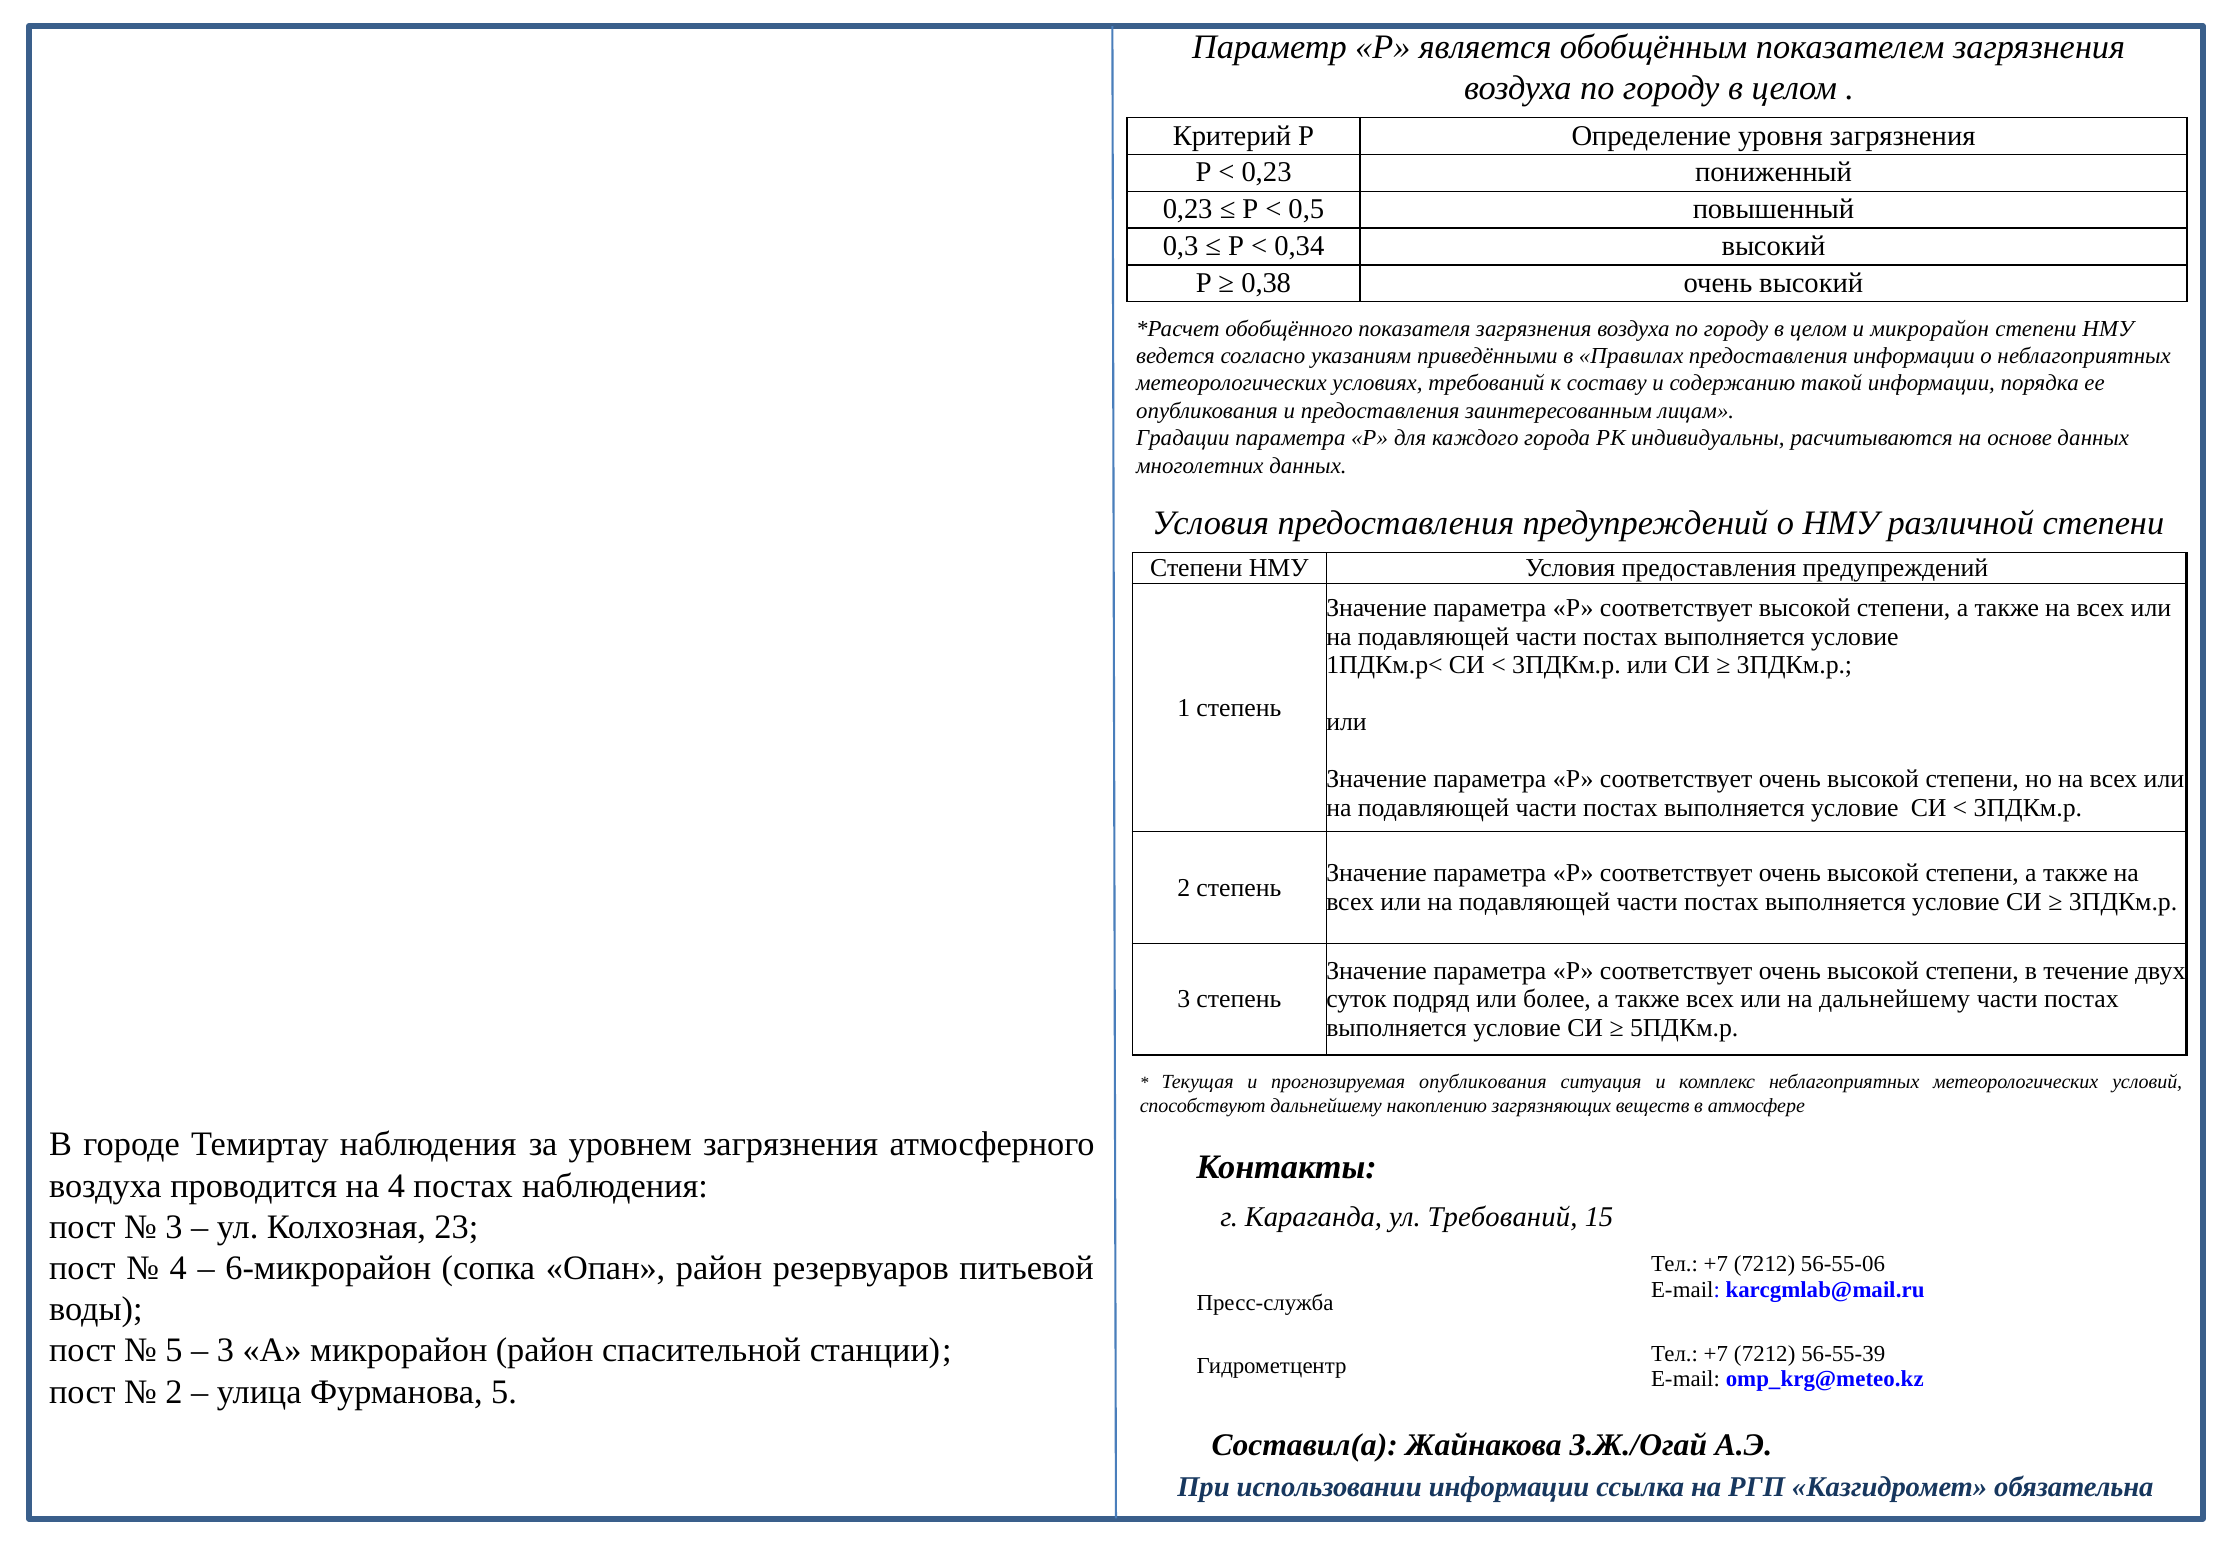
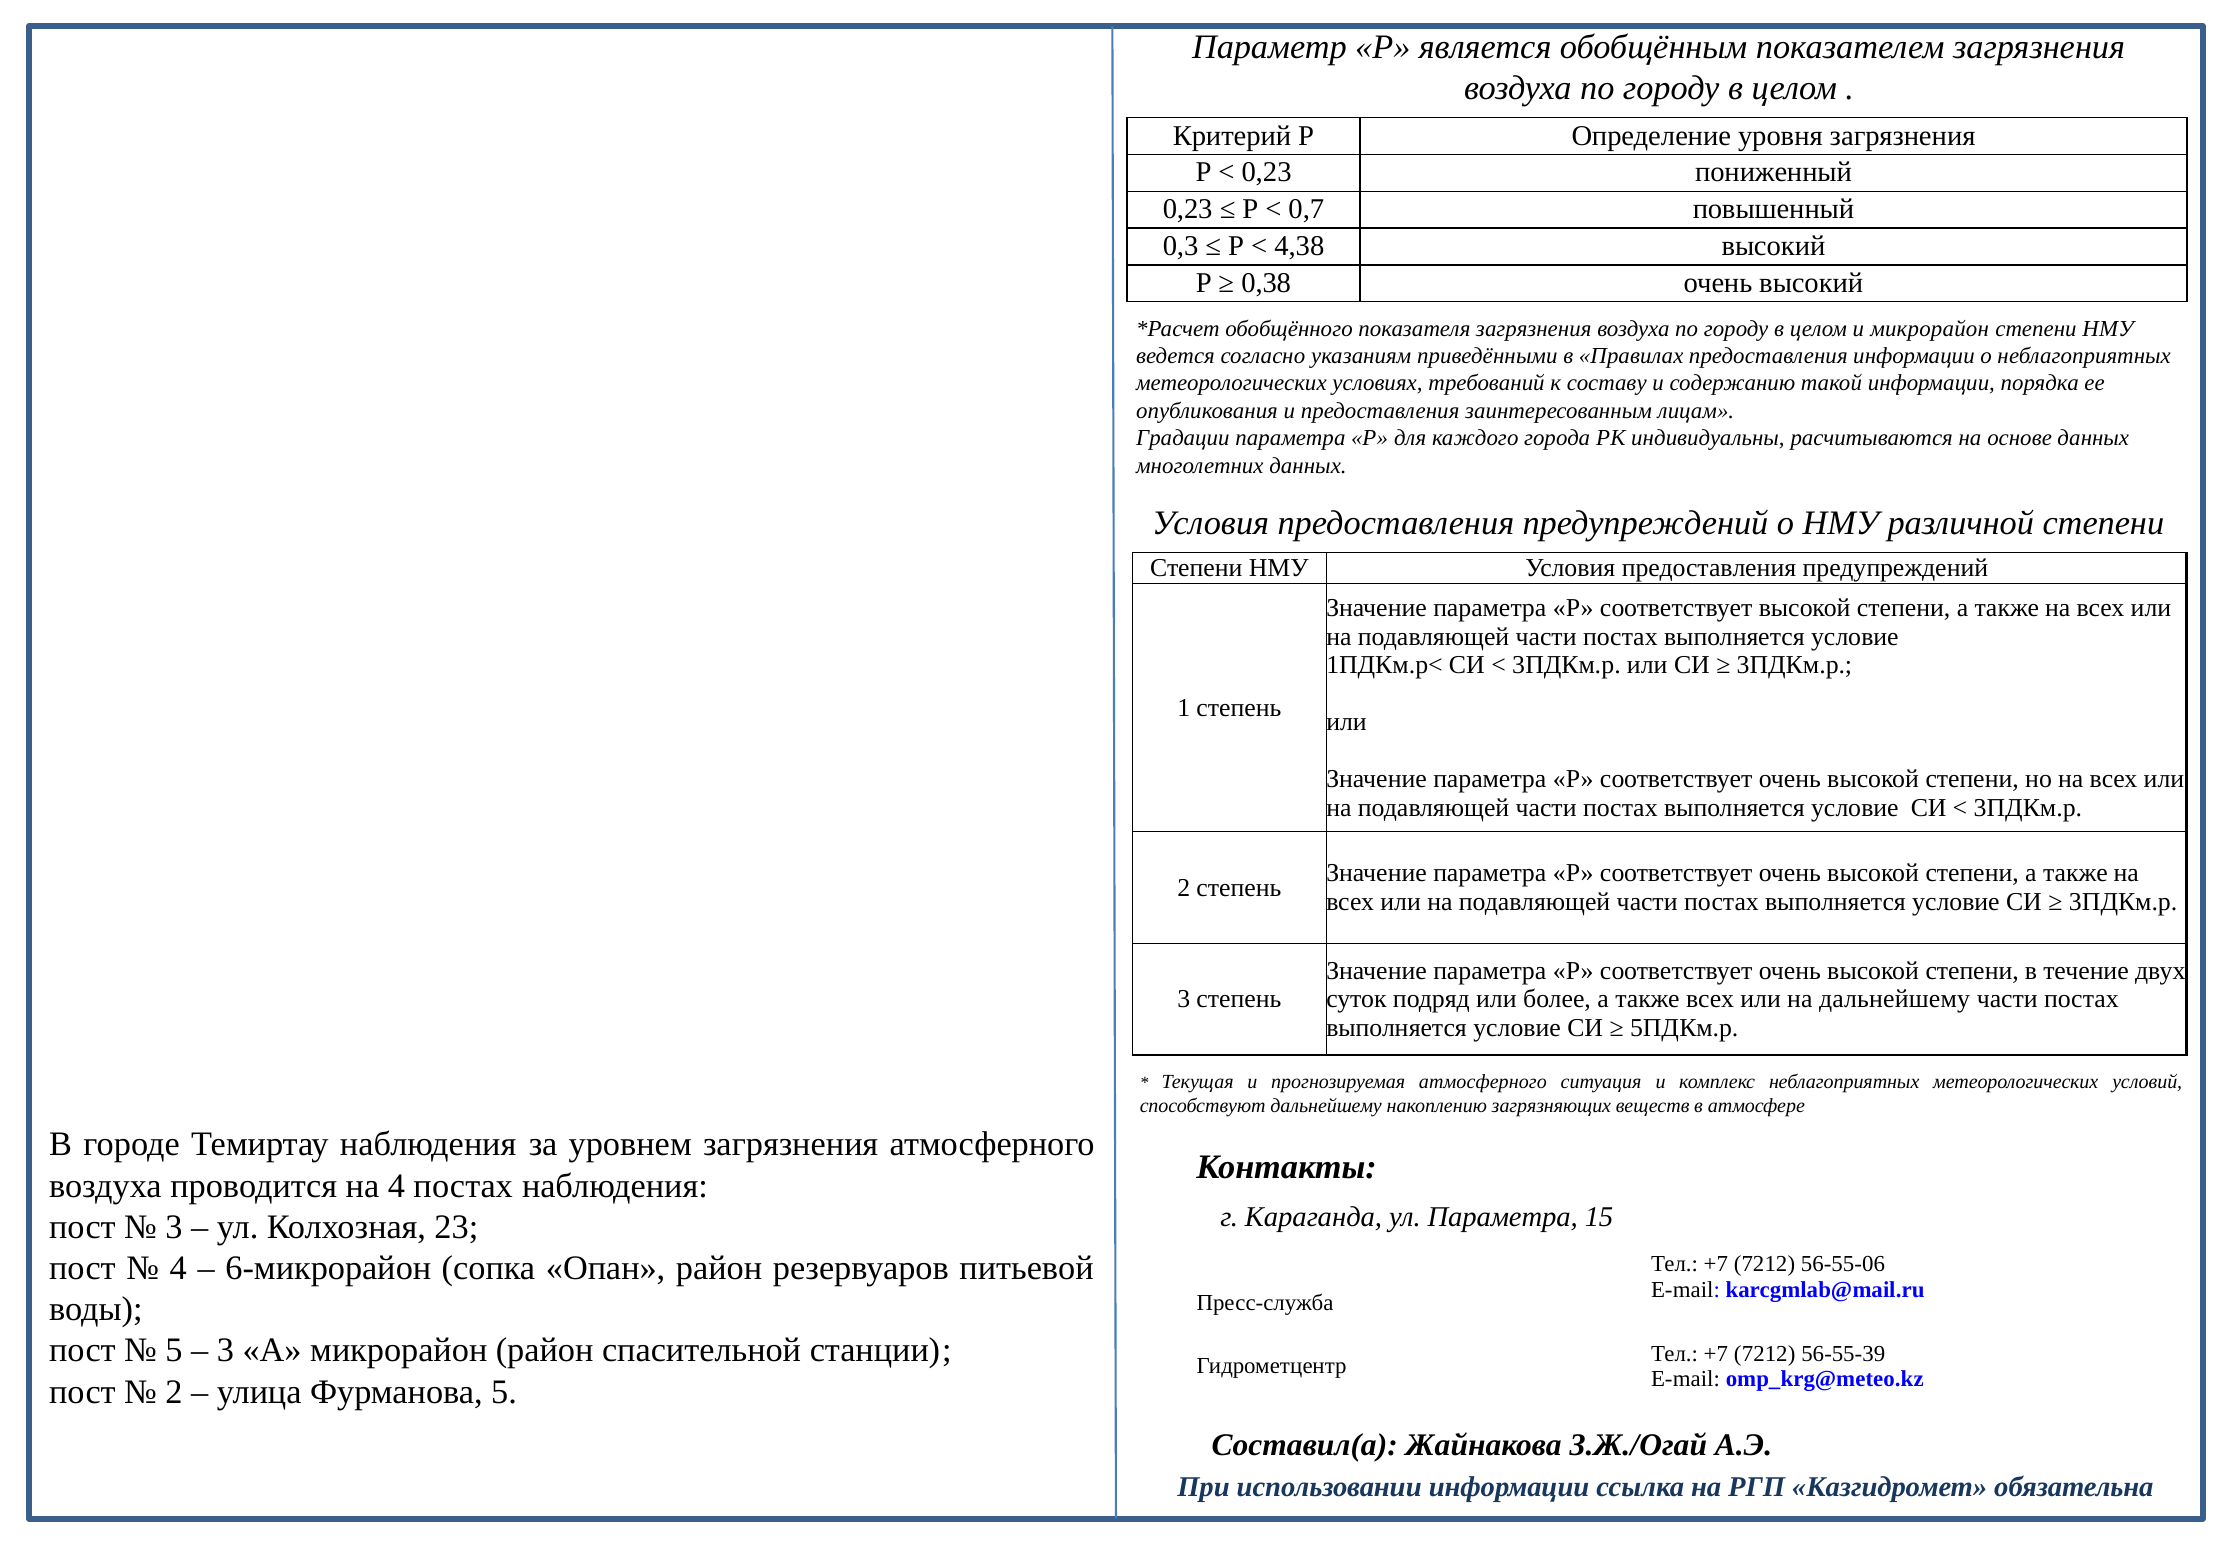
0,5: 0,5 -> 0,7
0,34: 0,34 -> 4,38
прогнозируемая опубликования: опубликования -> атмосферного
ул Требований: Требований -> Параметра
